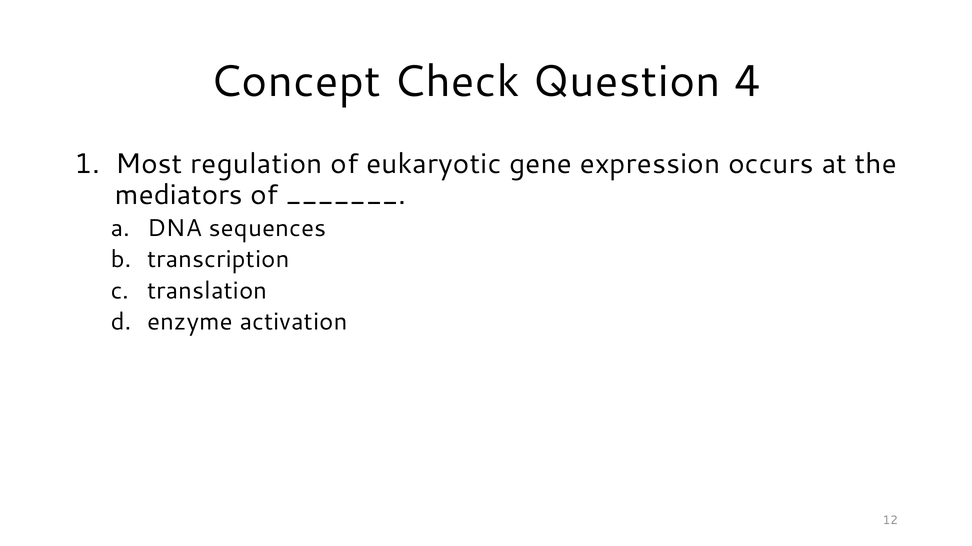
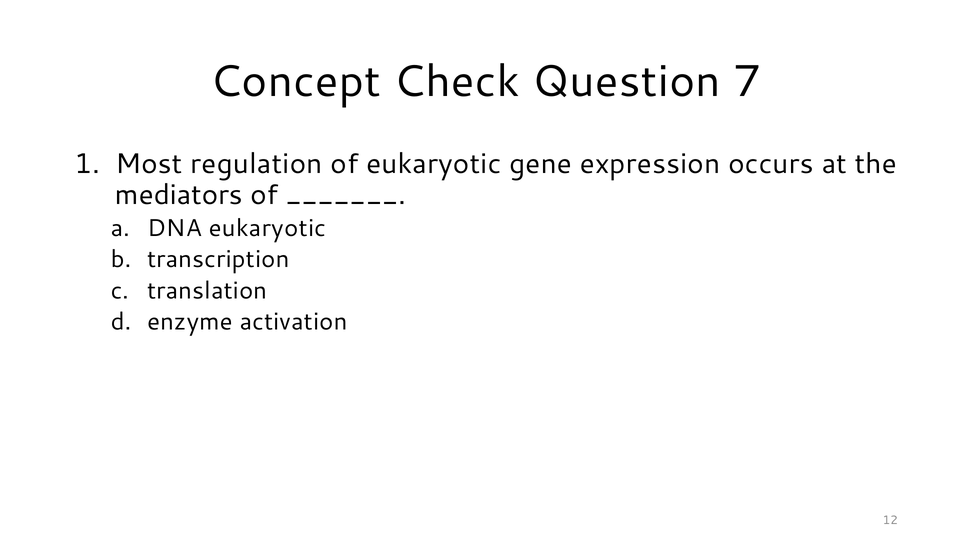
4: 4 -> 7
DNA sequences: sequences -> eukaryotic
